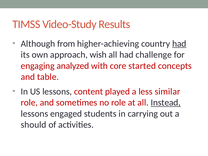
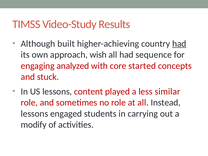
from: from -> built
challenge: challenge -> sequence
table: table -> stuck
Instead underline: present -> none
should: should -> modify
